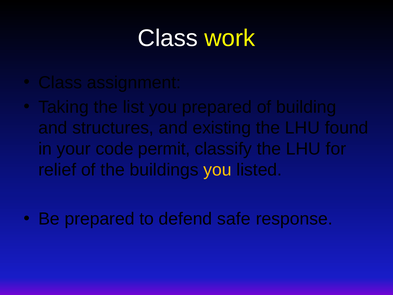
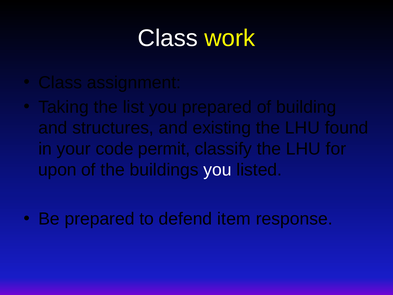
relief: relief -> upon
you at (218, 170) colour: yellow -> white
safe: safe -> item
